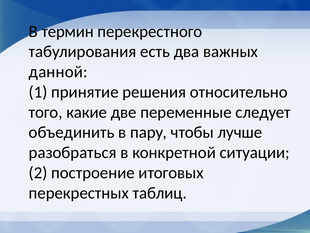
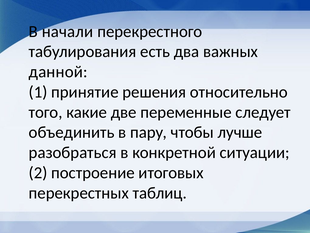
термин: термин -> начали
